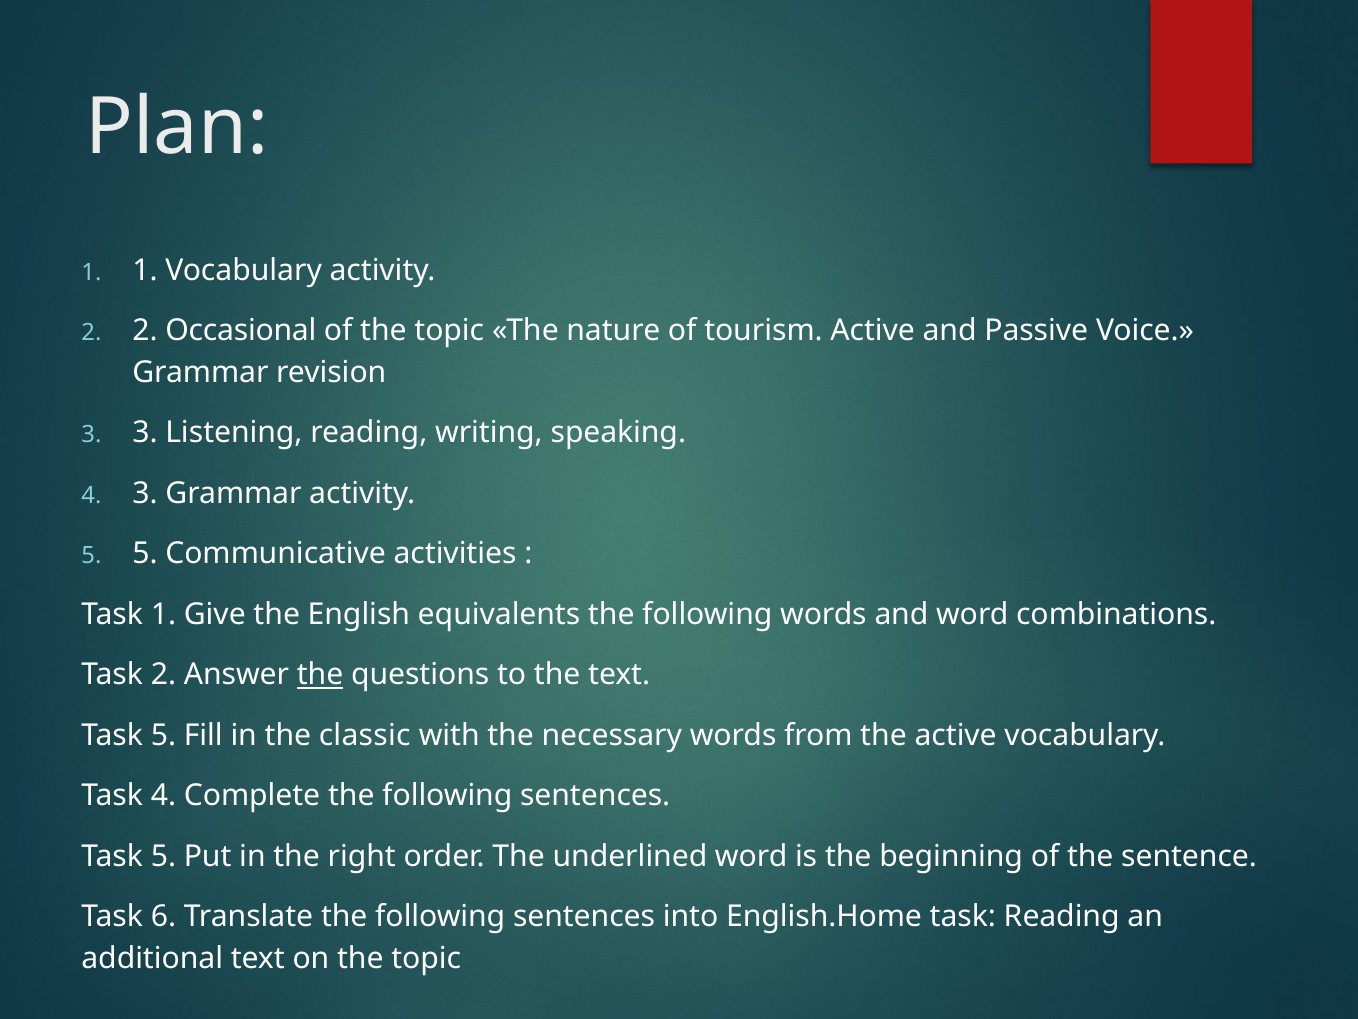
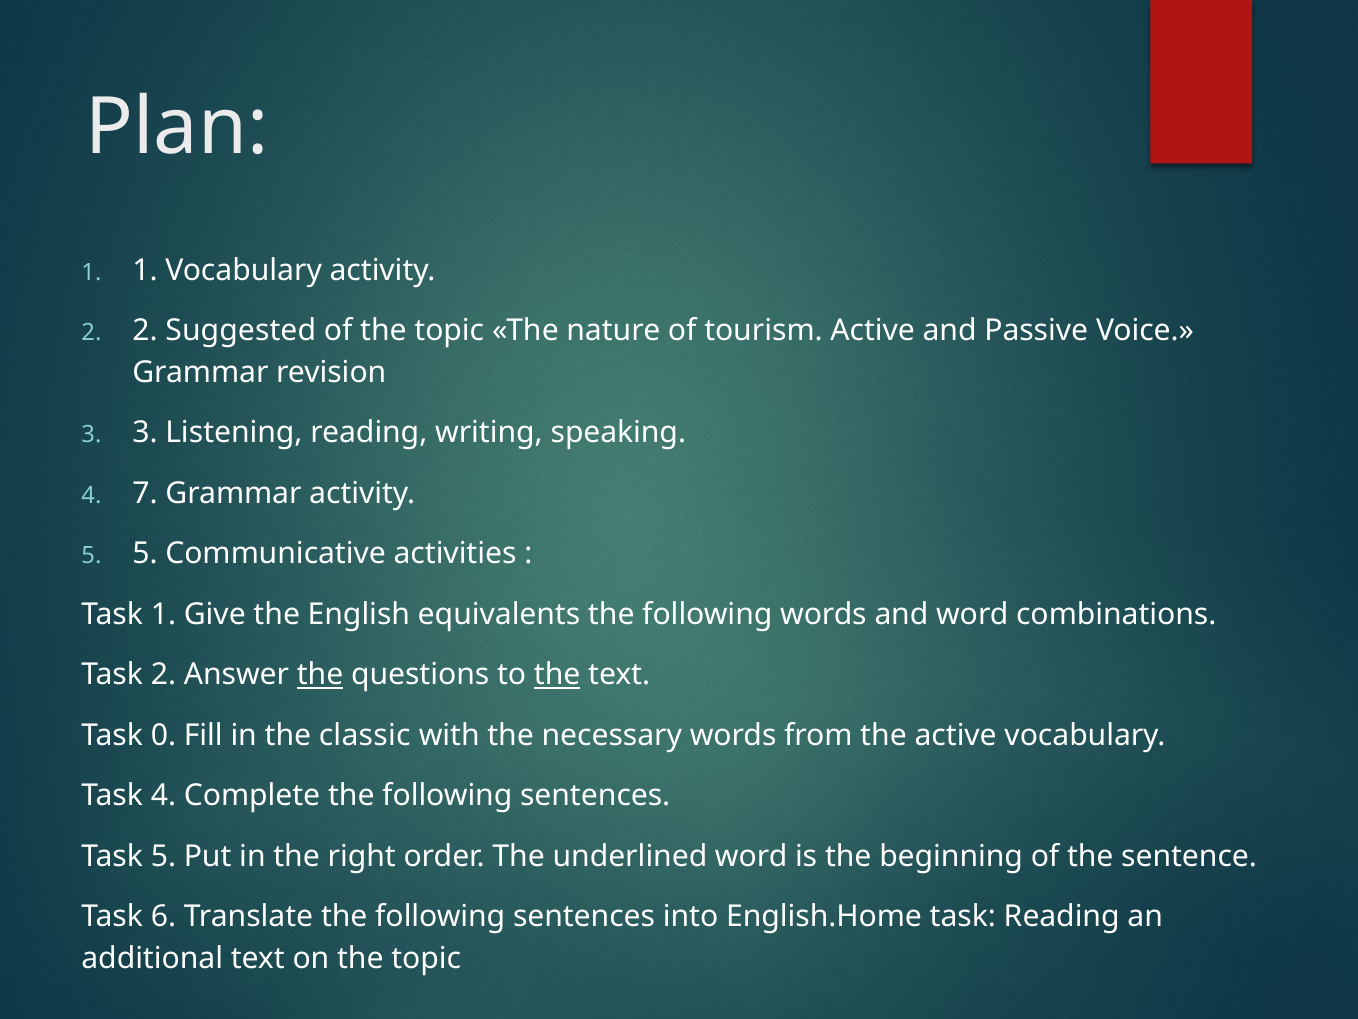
Occasional: Occasional -> Suggested
4 3: 3 -> 7
the at (557, 674) underline: none -> present
5 at (164, 735): 5 -> 0
